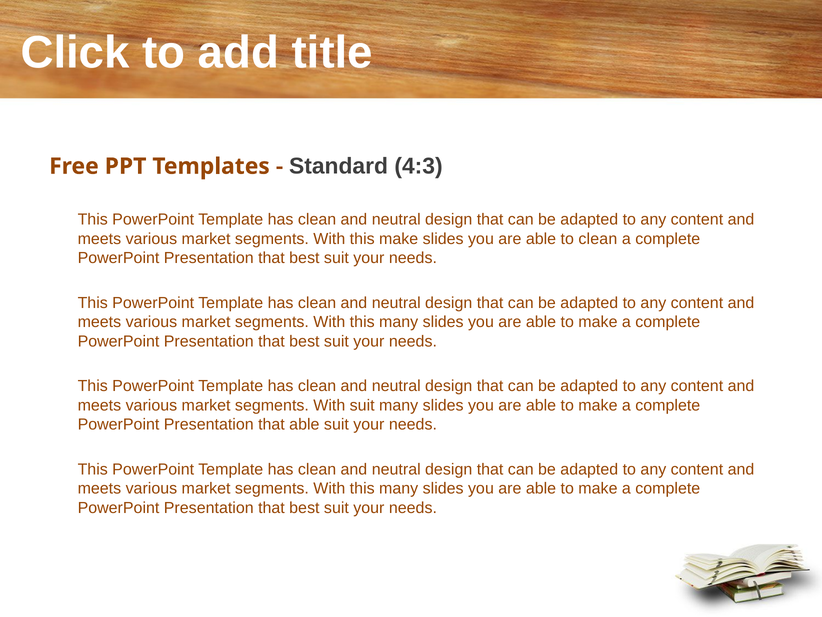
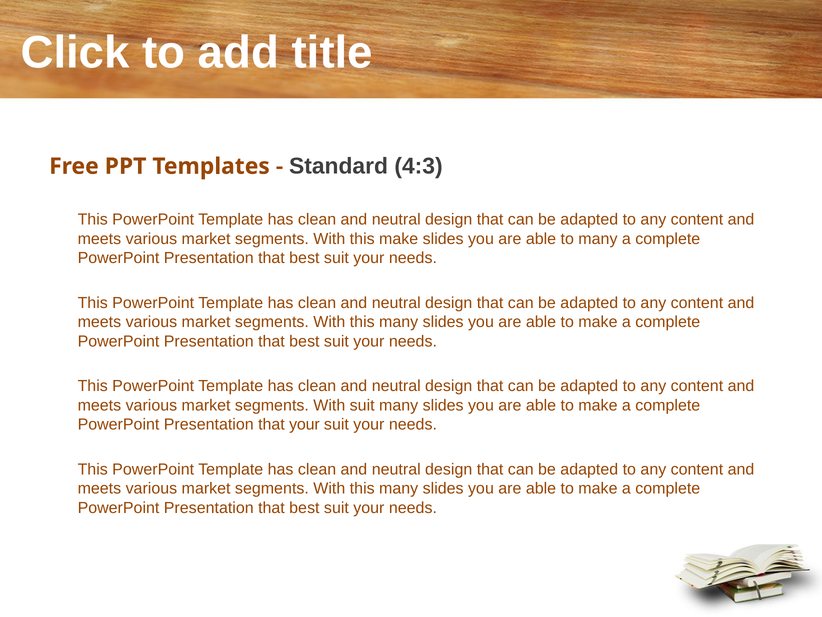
to clean: clean -> many
that able: able -> your
